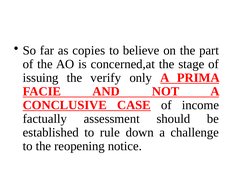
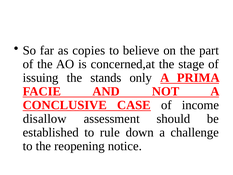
verify: verify -> stands
factually: factually -> disallow
